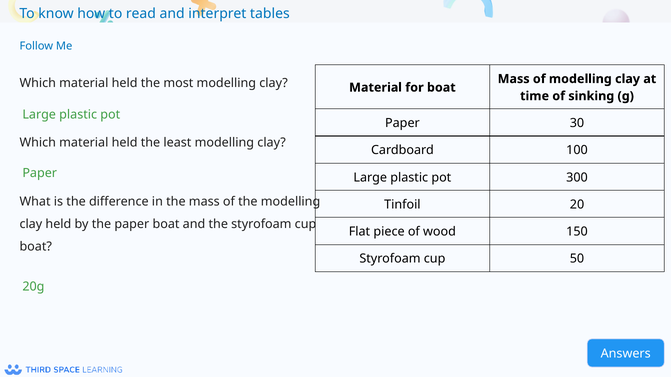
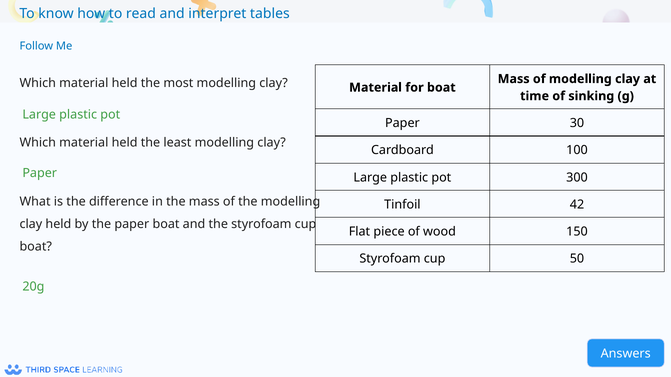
20: 20 -> 42
